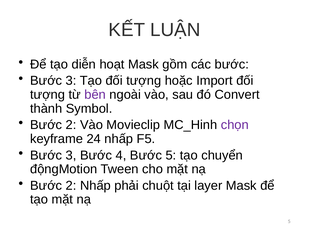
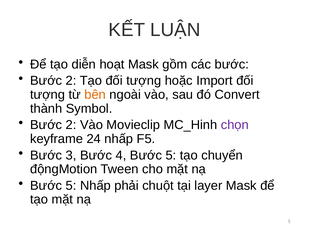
3 at (71, 81): 3 -> 2
bên colour: purple -> orange
2 at (71, 185): 2 -> 5
